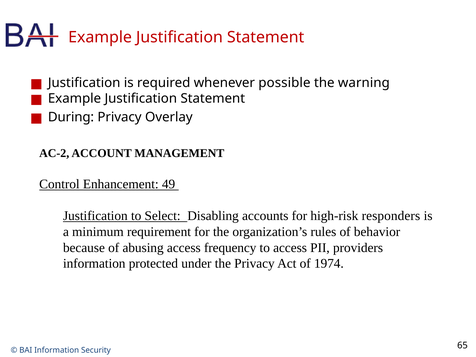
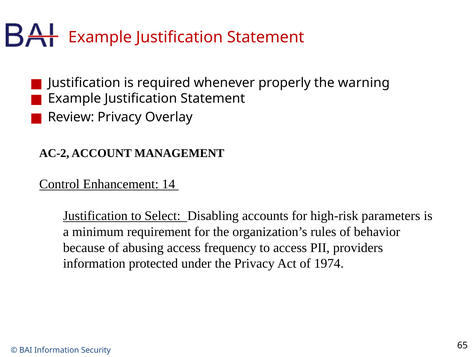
possible: possible -> properly
During: During -> Review
49: 49 -> 14
responders: responders -> parameters
